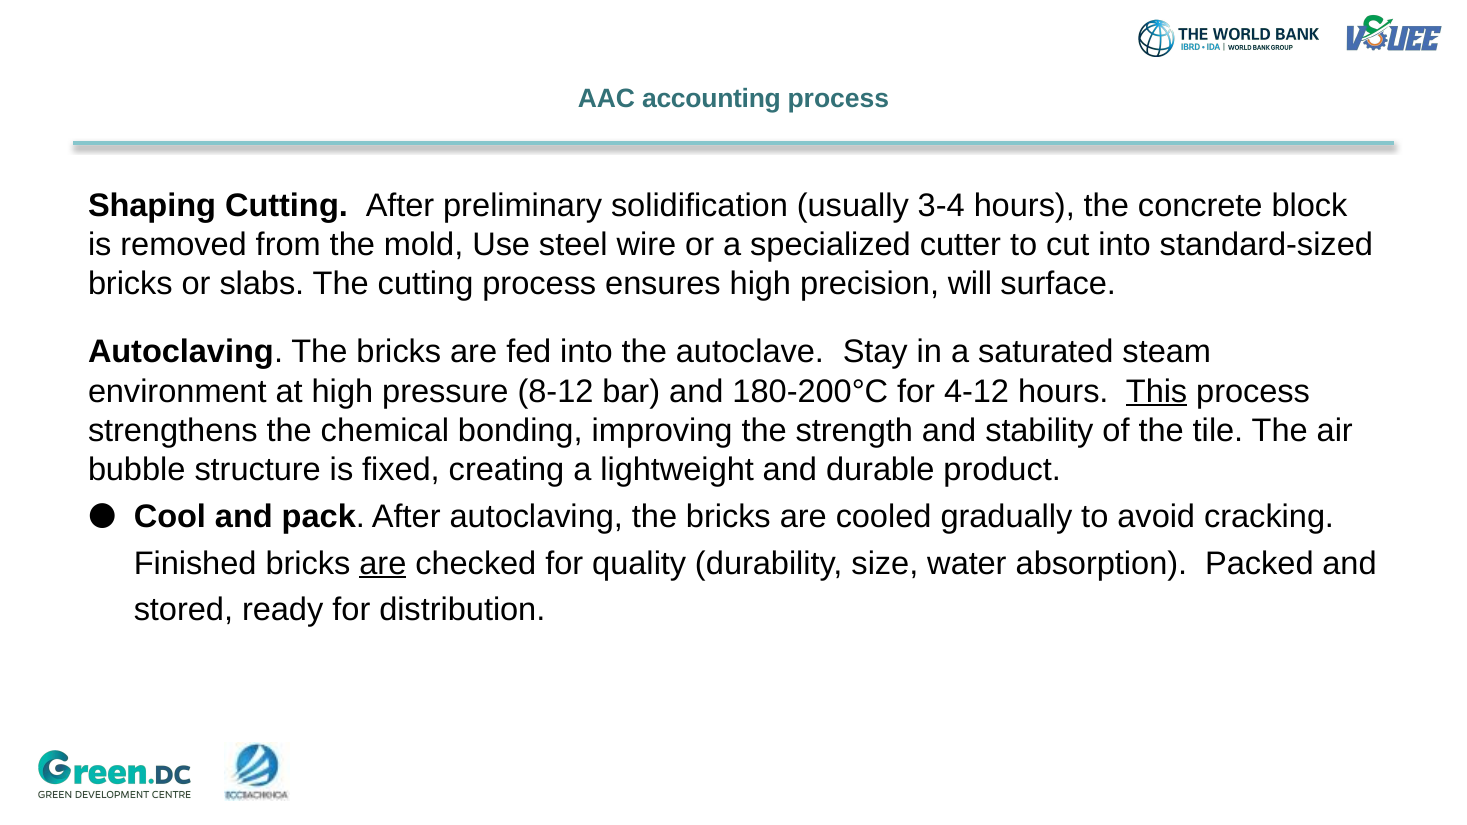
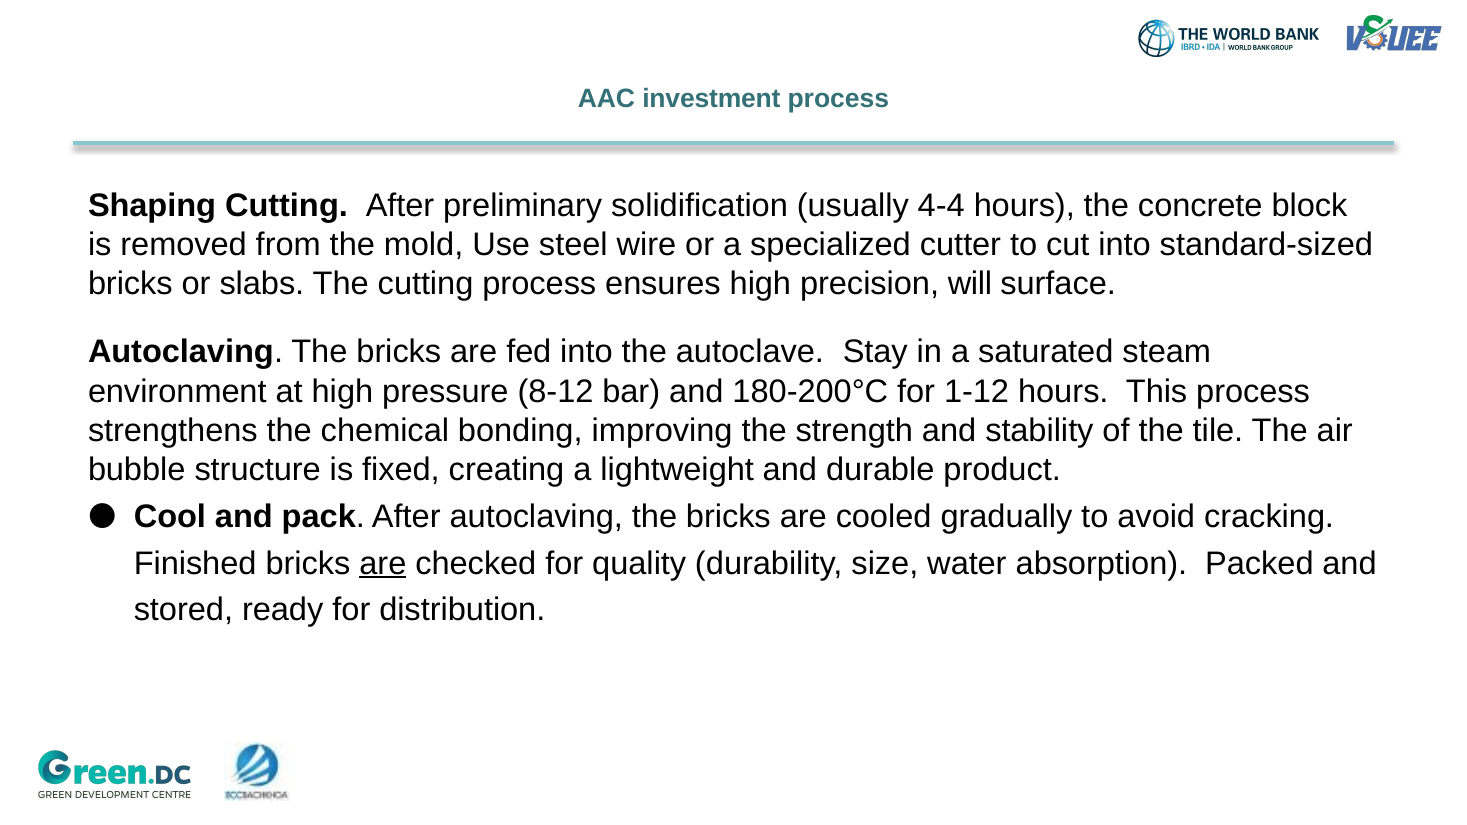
accounting: accounting -> investment
3-4: 3-4 -> 4-4
4-12: 4-12 -> 1-12
This underline: present -> none
